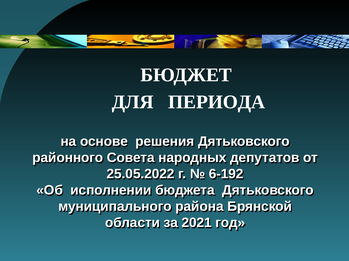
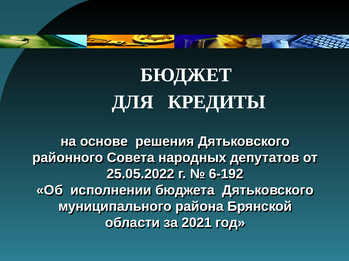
ПЕРИОДА: ПЕРИОДА -> КРЕДИТЫ
